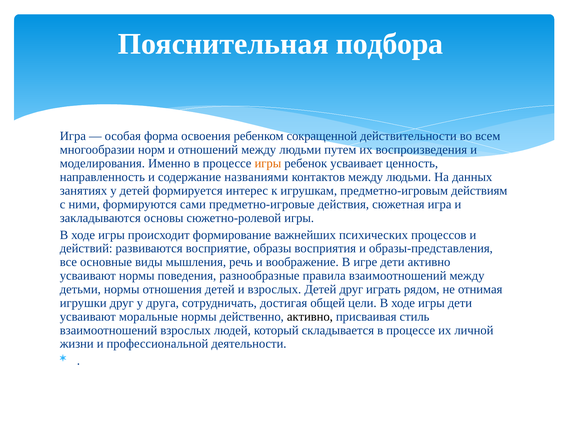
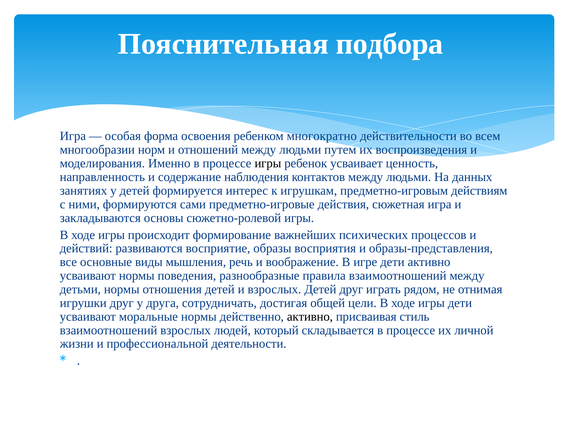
сокращенной: сокращенной -> многократно
игры at (268, 163) colour: orange -> black
названиями: названиями -> наблюдения
